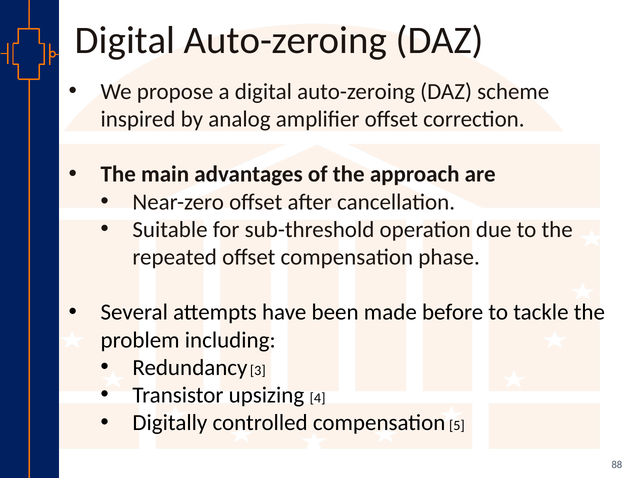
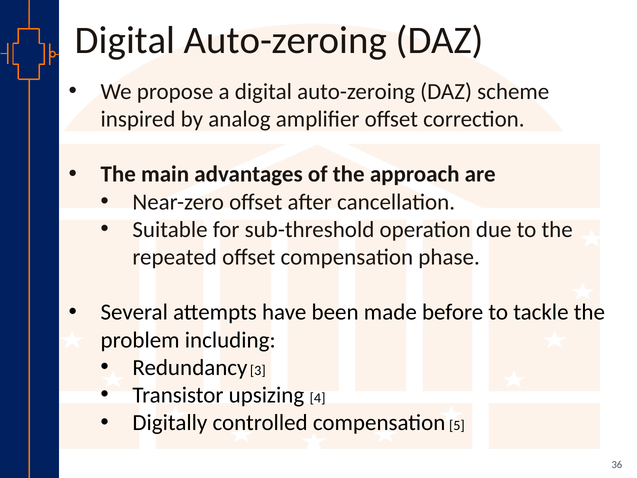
88: 88 -> 36
